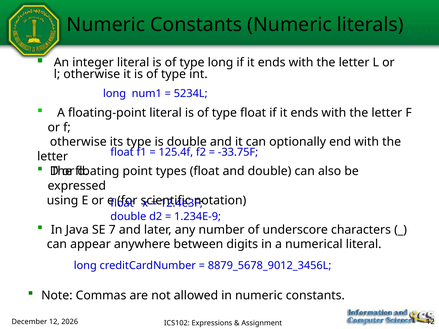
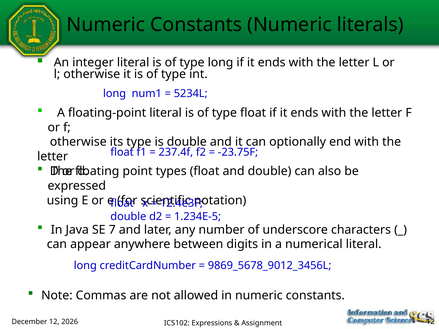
125.4f: 125.4f -> 237.4f
-33.75F: -33.75F -> -23.75F
1.234E-9: 1.234E-9 -> 1.234E-5
8879_5678_9012_3456L: 8879_5678_9012_3456L -> 9869_5678_9012_3456L
